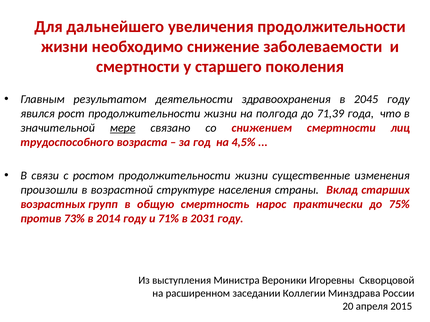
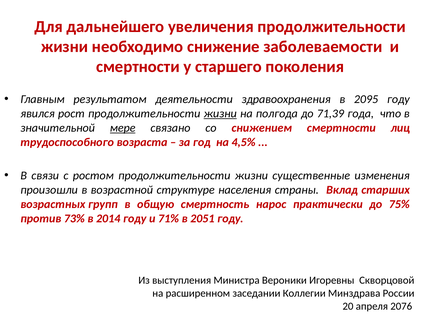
2045: 2045 -> 2095
жизни at (220, 114) underline: none -> present
2031: 2031 -> 2051
2015: 2015 -> 2076
